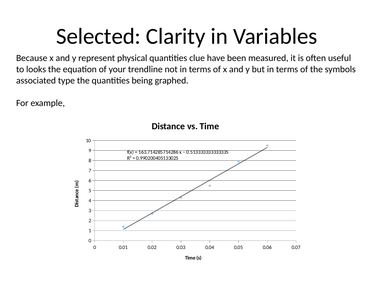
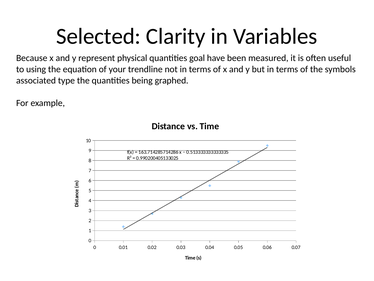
clue: clue -> goal
looks: looks -> using
